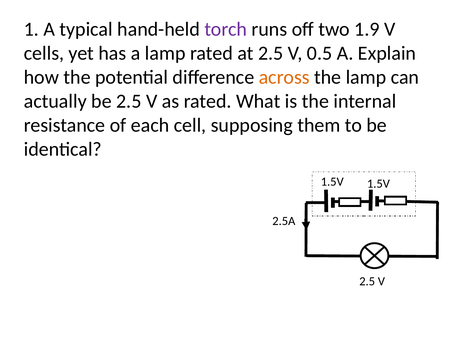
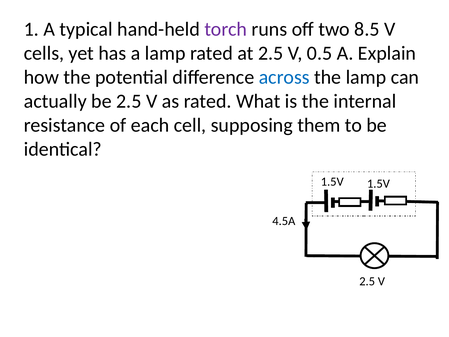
1.9: 1.9 -> 8.5
across colour: orange -> blue
2.5A: 2.5A -> 4.5A
